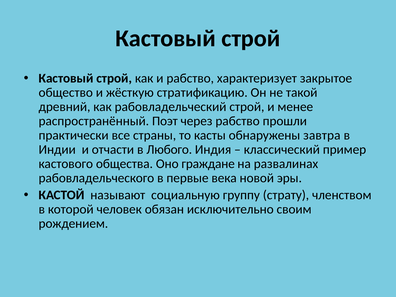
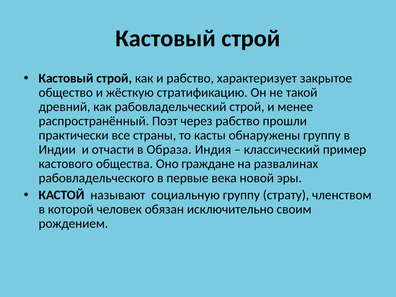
обнаружены завтра: завтра -> группу
Любого: Любого -> Образа
